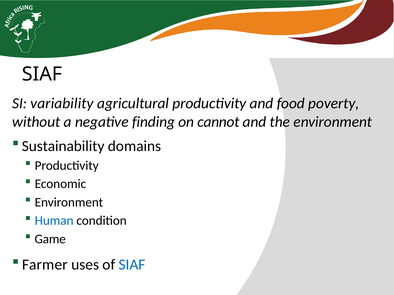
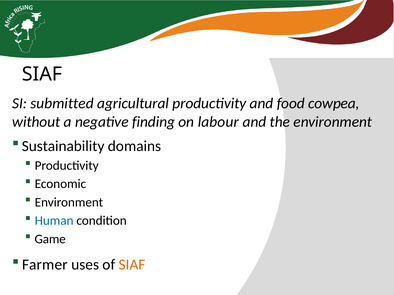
variability: variability -> submitted
poverty: poverty -> cowpea
cannot: cannot -> labour
SIAF at (132, 265) colour: blue -> orange
